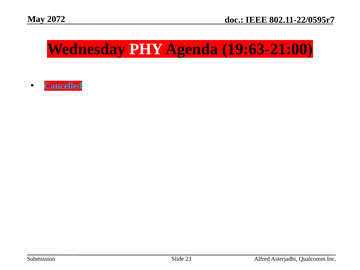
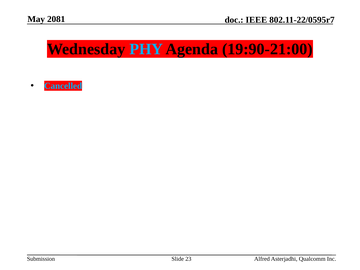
2072: 2072 -> 2081
PHY colour: white -> light blue
19:63-21:00: 19:63-21:00 -> 19:90-21:00
